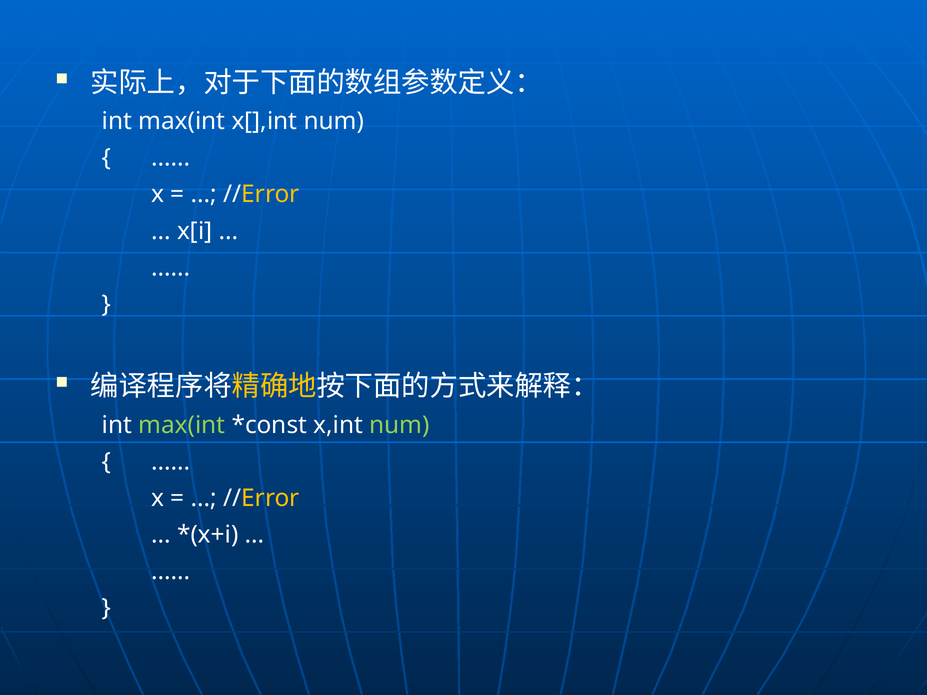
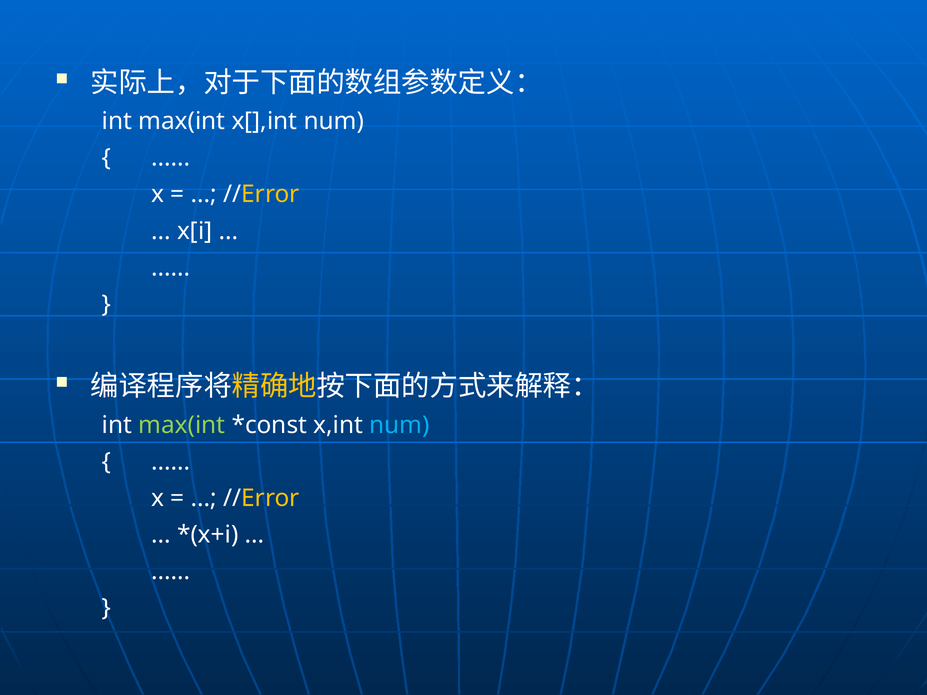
num at (399, 425) colour: light green -> light blue
